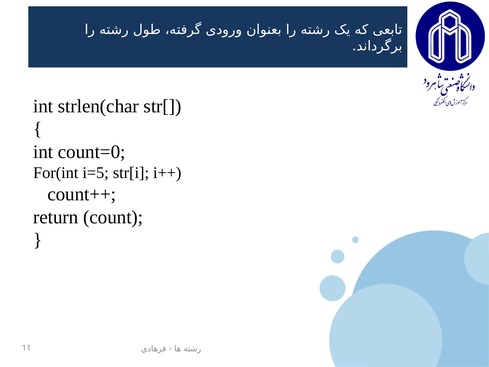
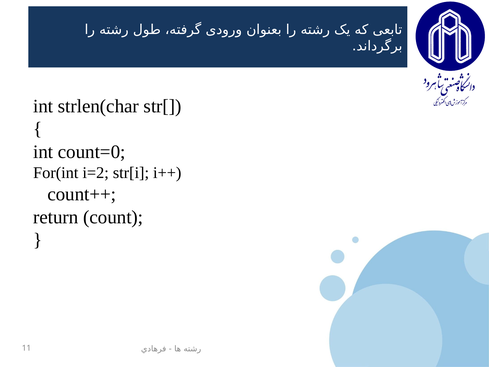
i=5: i=5 -> i=2
